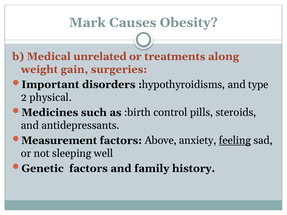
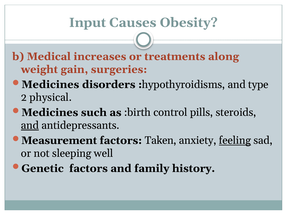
Mark: Mark -> Input
unrelated: unrelated -> increases
Important at (50, 85): Important -> Medicines
and at (30, 126) underline: none -> present
Above: Above -> Taken
